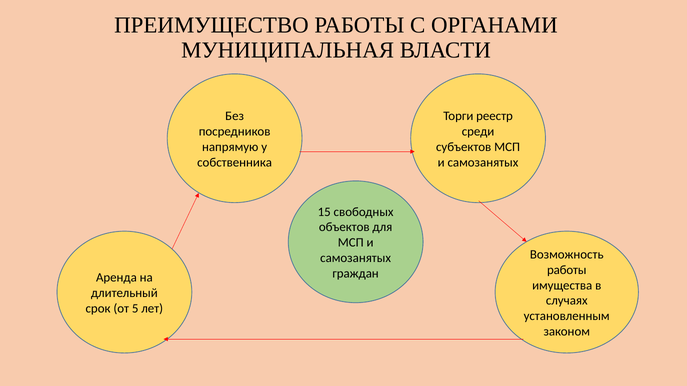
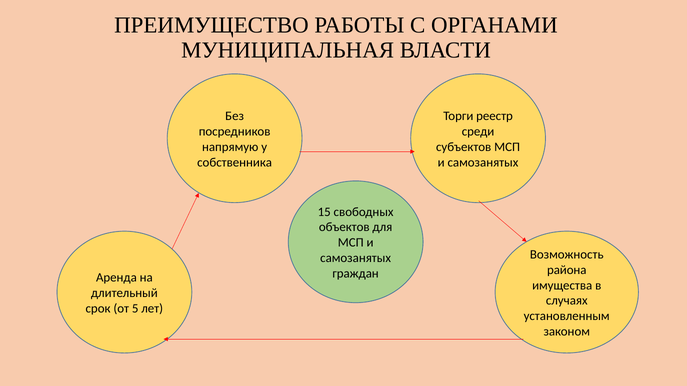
работы at (567, 270): работы -> района
